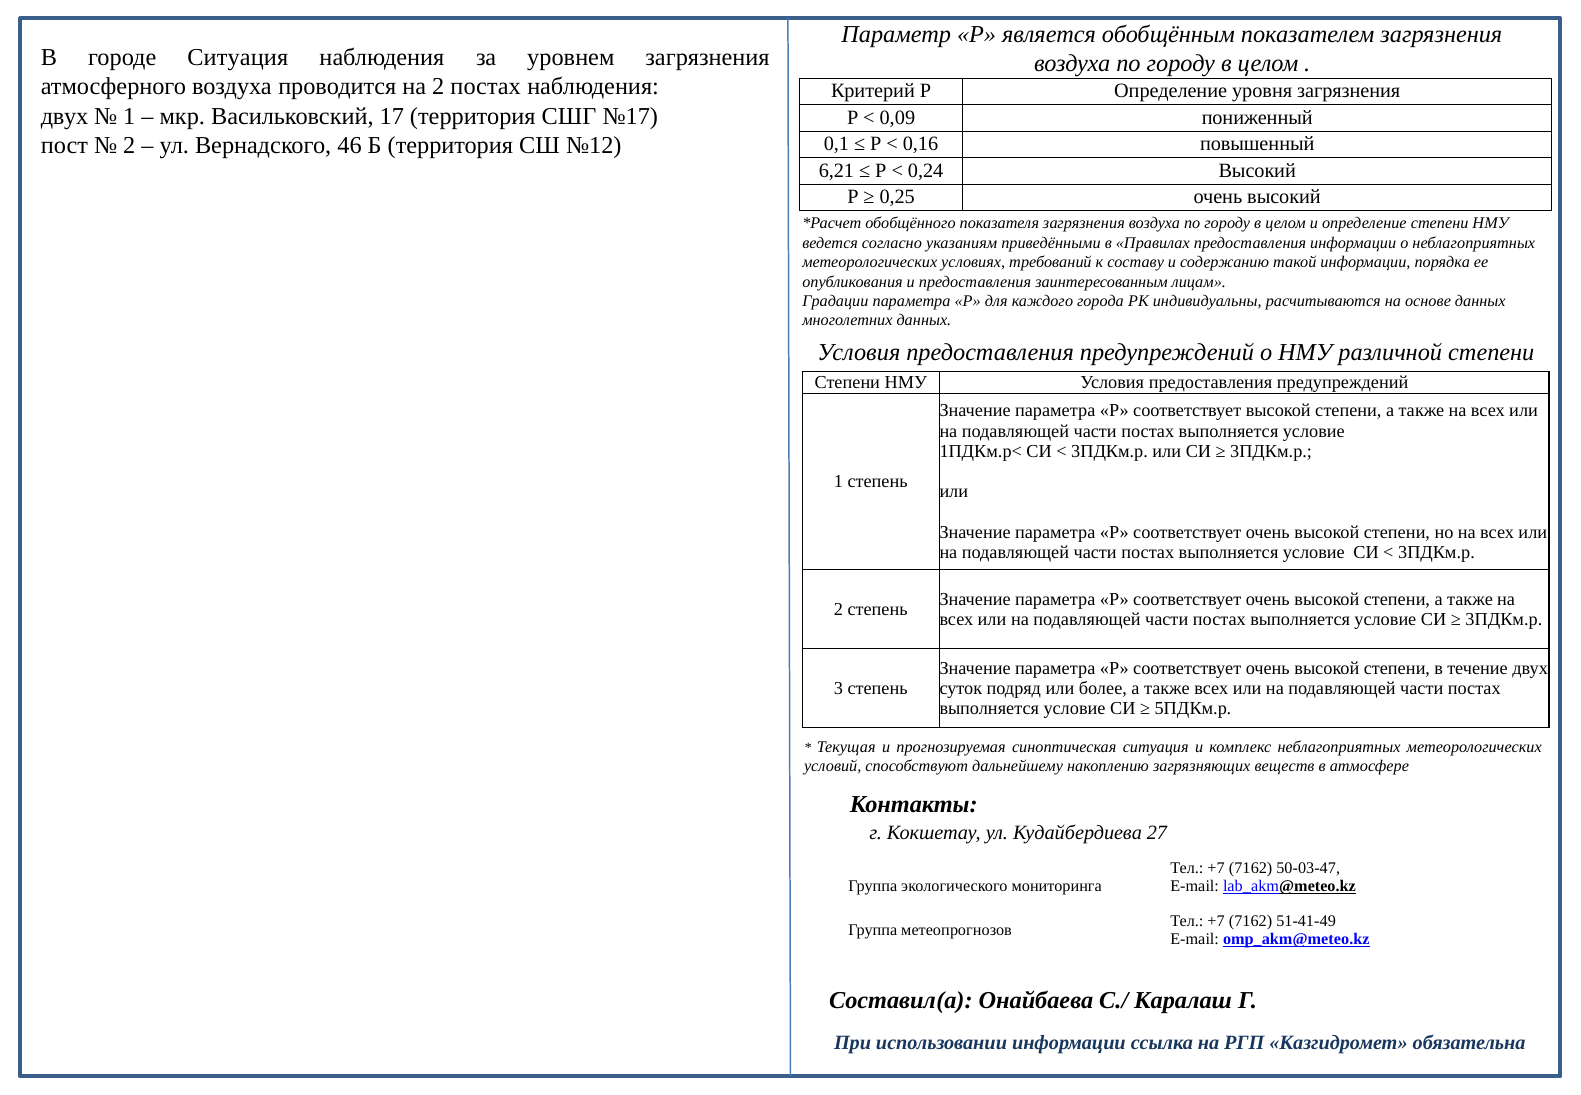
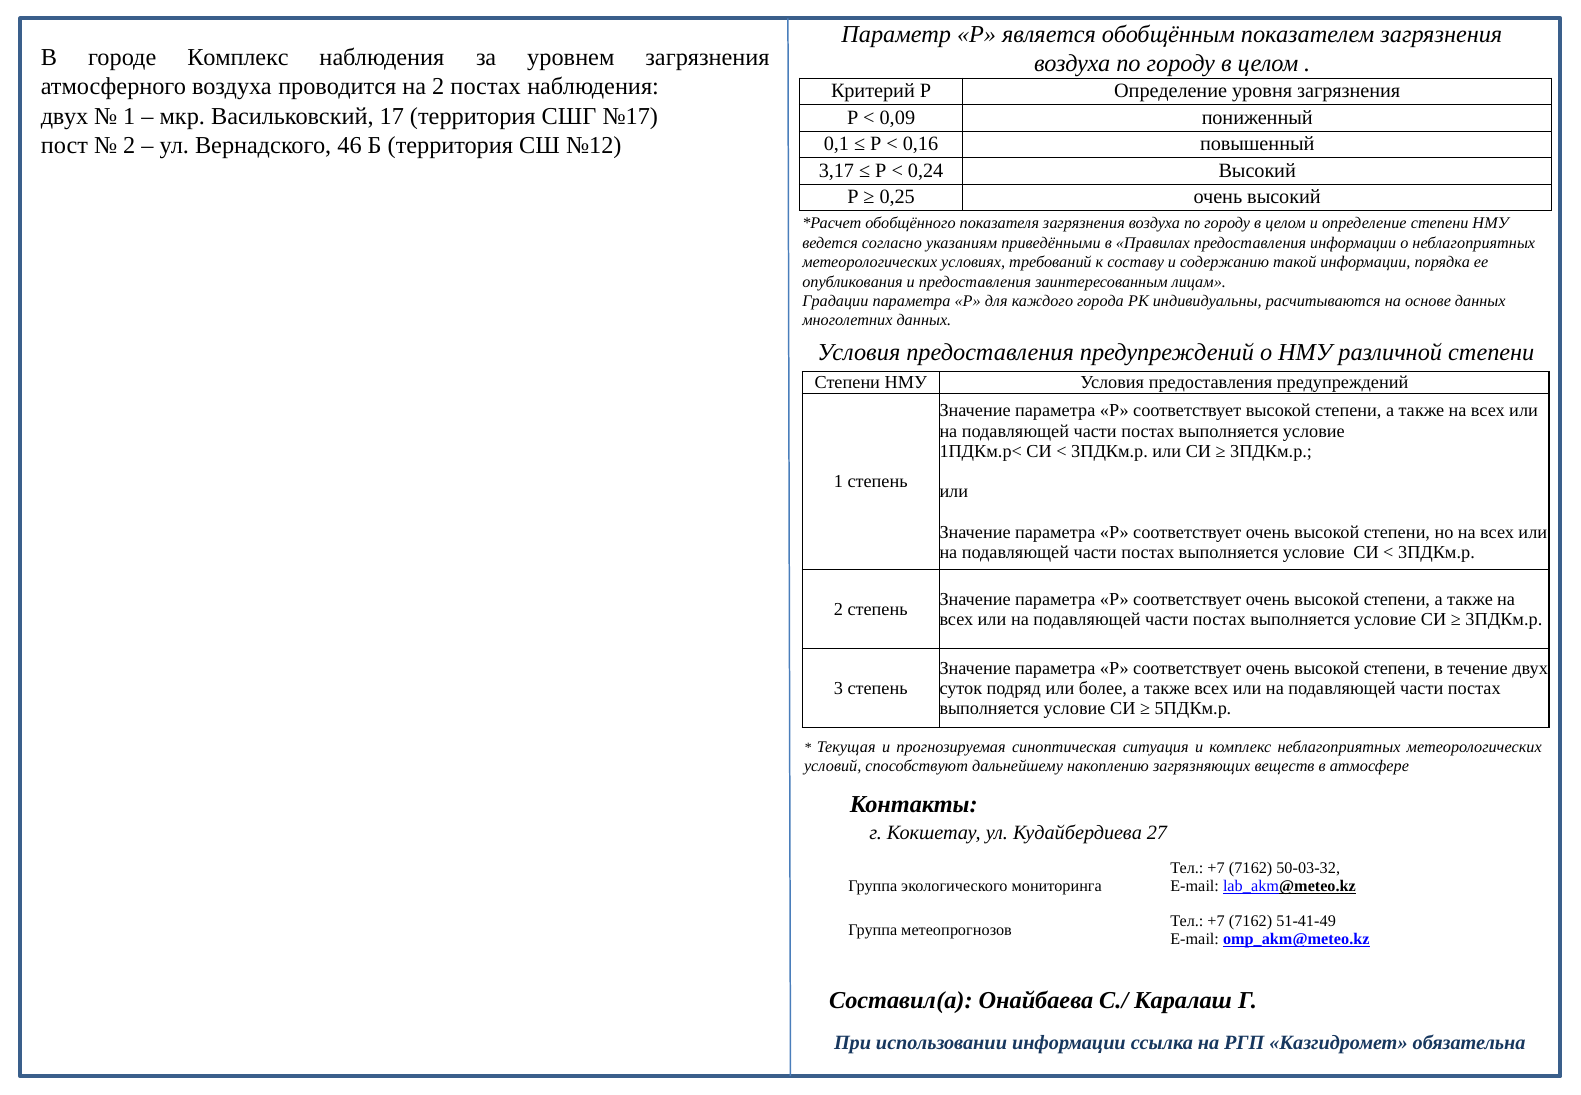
городе Ситуация: Ситуация -> Комплекс
6,21: 6,21 -> 3,17
50-03-47: 50-03-47 -> 50-03-32
